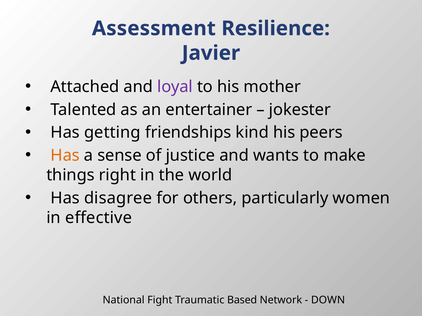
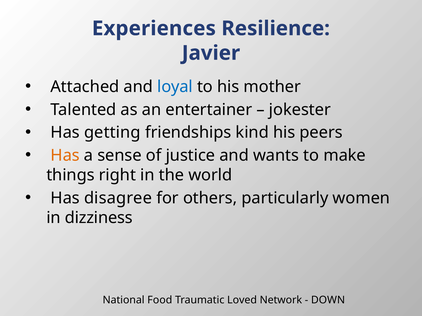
Assessment: Assessment -> Experiences
loyal colour: purple -> blue
effective: effective -> dizziness
Fight: Fight -> Food
Based: Based -> Loved
